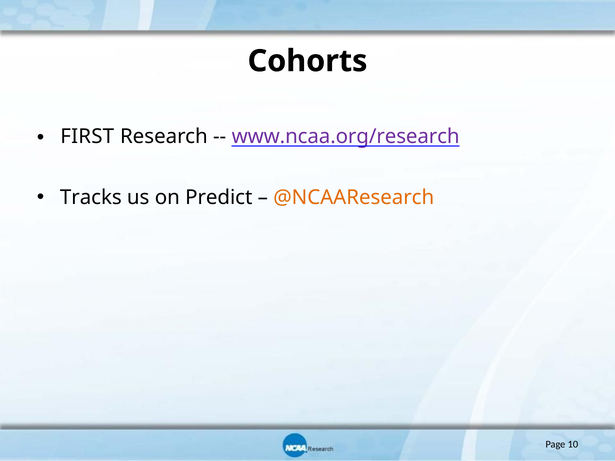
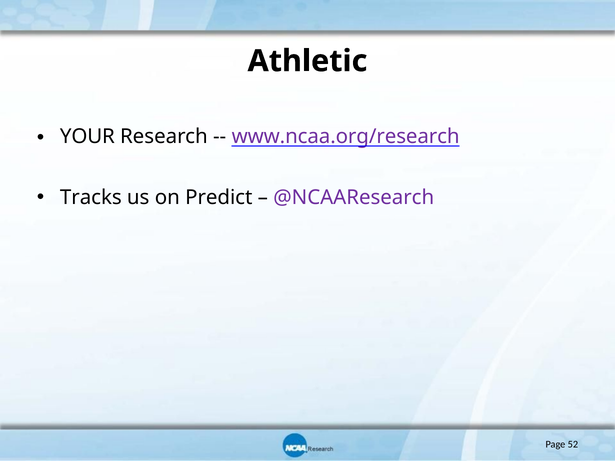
Cohorts: Cohorts -> Athletic
FIRST: FIRST -> YOUR
@NCAAResearch colour: orange -> purple
10: 10 -> 52
